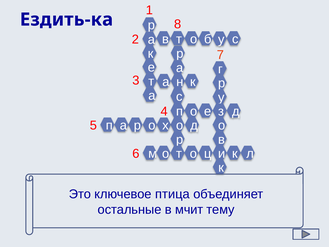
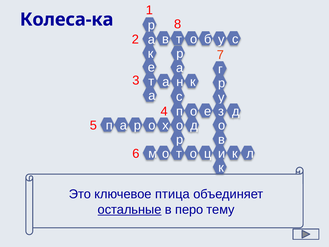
Ездить-ка: Ездить-ка -> Колеса-ка
остальные underline: none -> present
мчит: мчит -> перо
